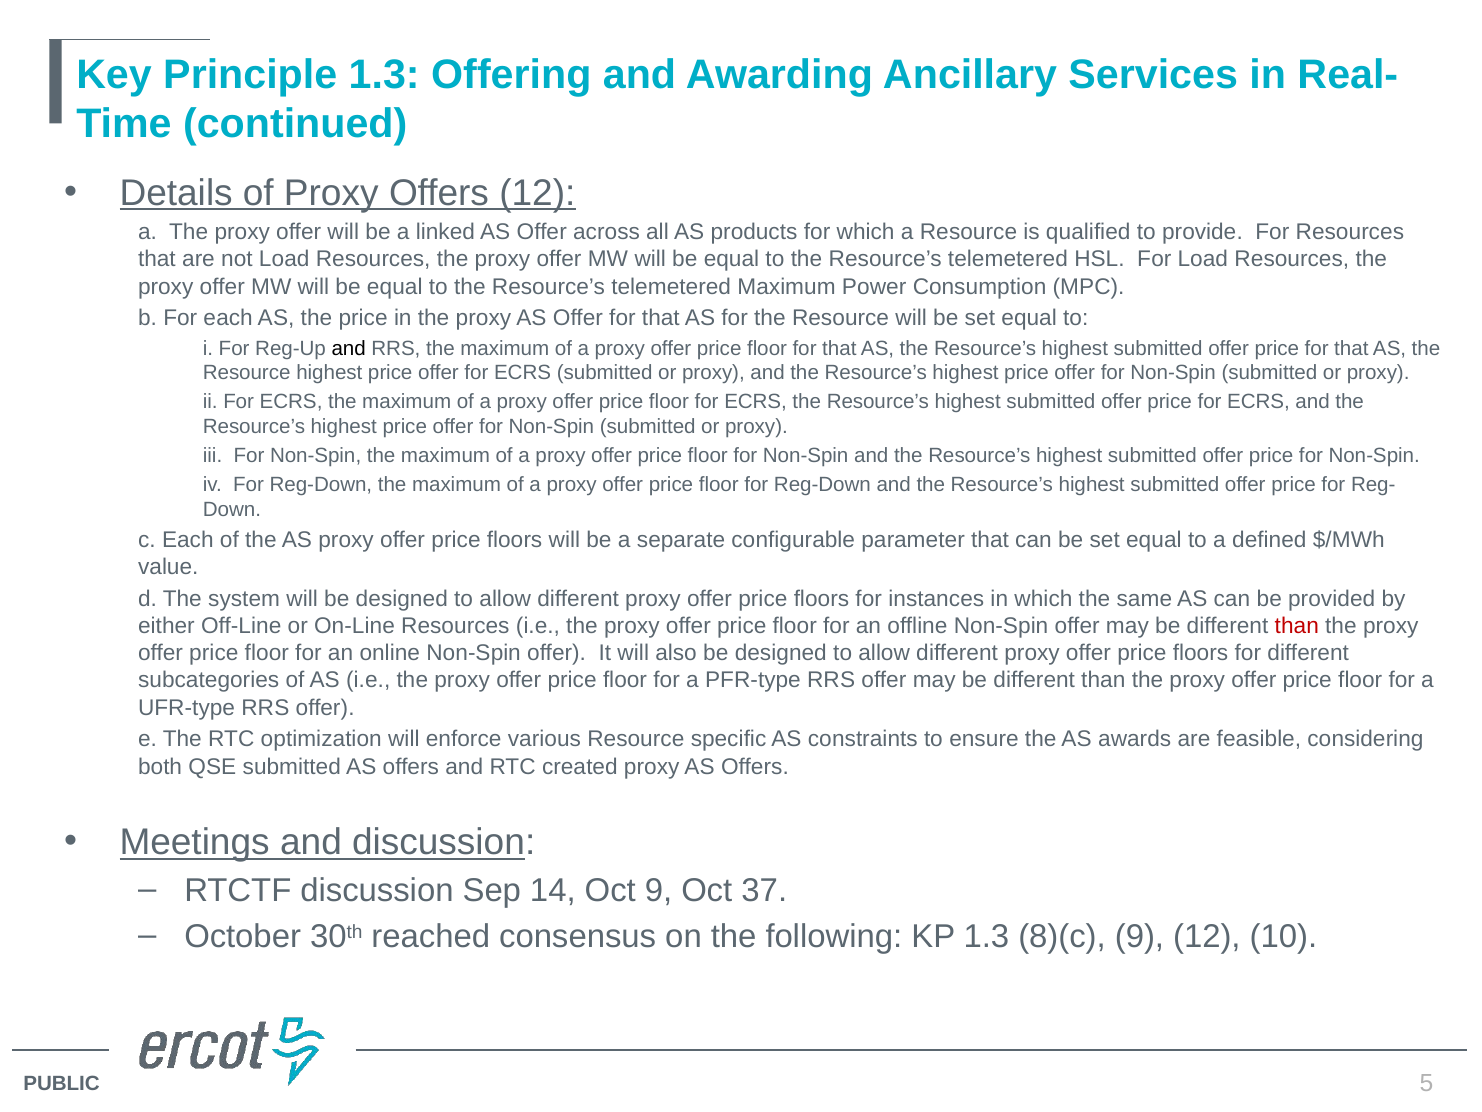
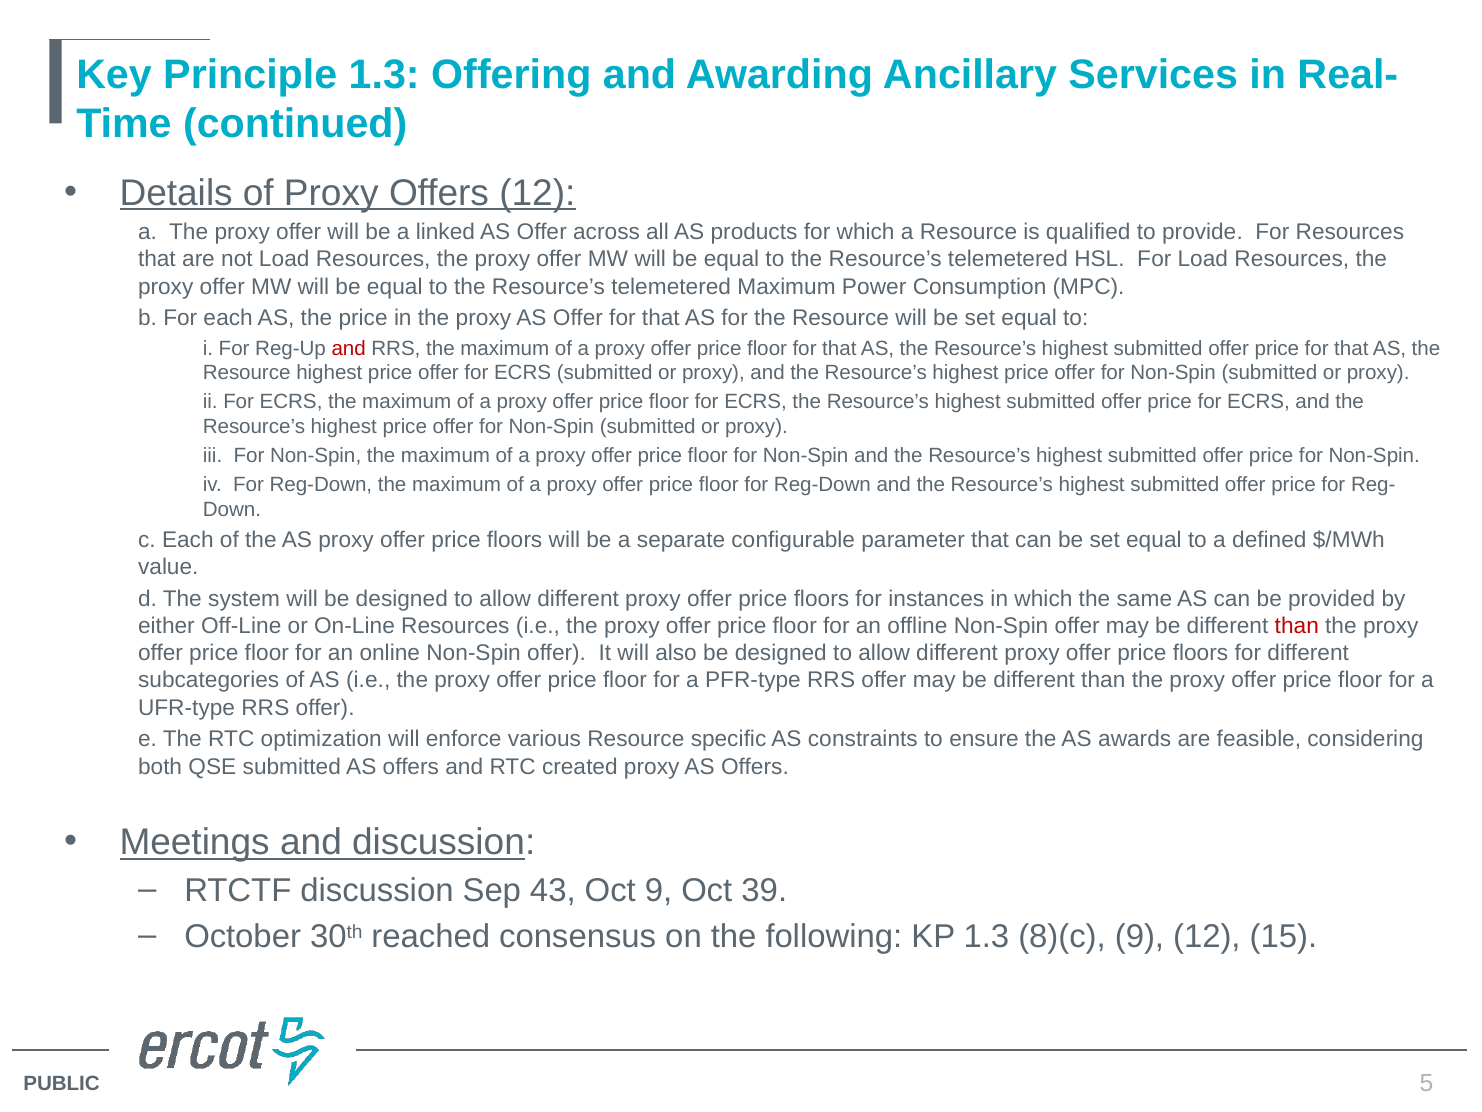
and at (349, 348) colour: black -> red
14: 14 -> 43
37: 37 -> 39
10: 10 -> 15
